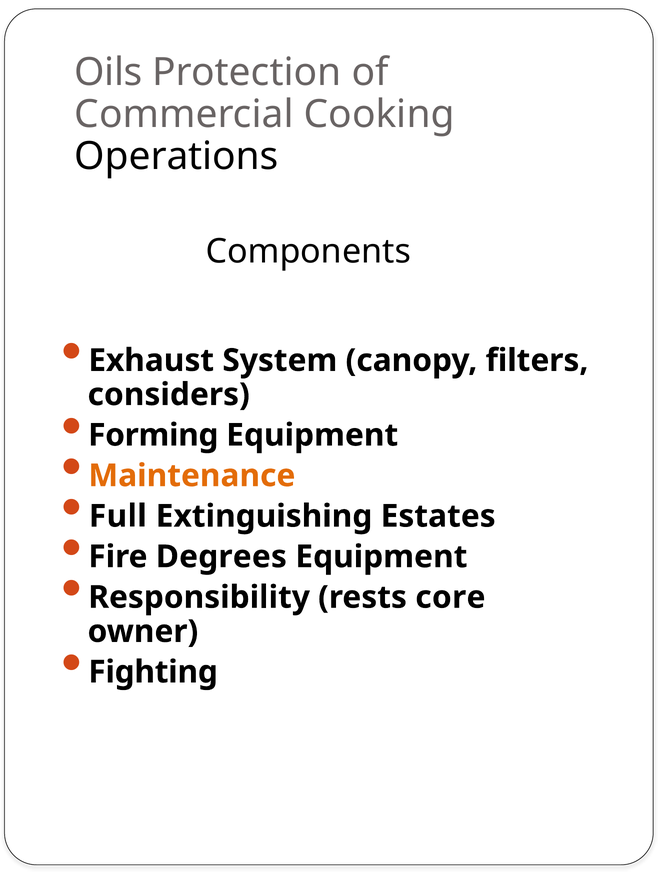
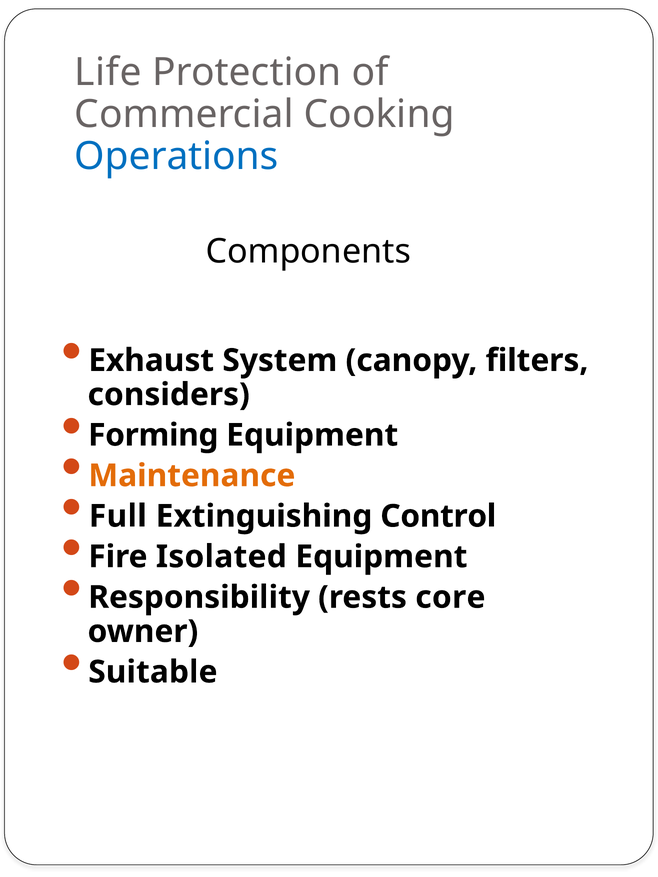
Oils: Oils -> Life
Operations colour: black -> blue
Estates: Estates -> Control
Degrees: Degrees -> Isolated
Fighting: Fighting -> Suitable
